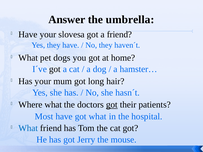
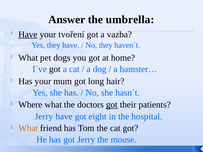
Have at (28, 34) underline: none -> present
slovesa: slovesa -> tvoření
a friend: friend -> vazba
Most at (44, 117): Most -> Jerry
got what: what -> eight
What at (28, 128) colour: blue -> orange
